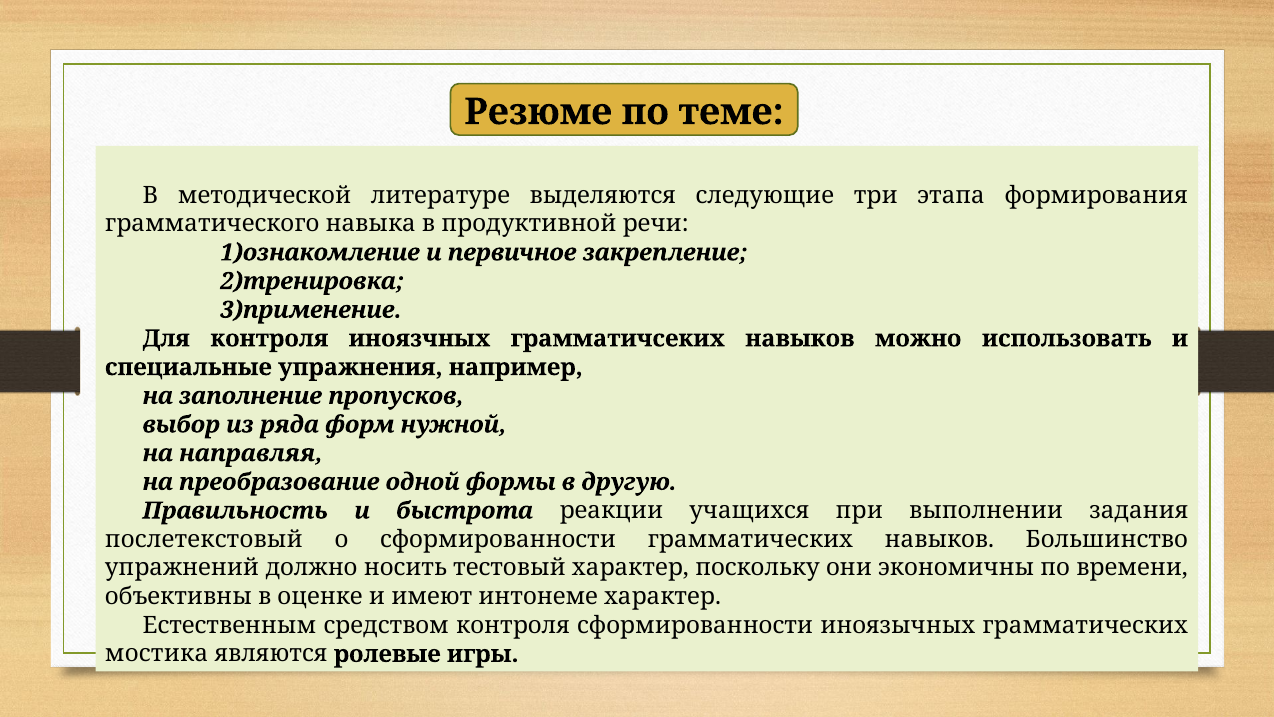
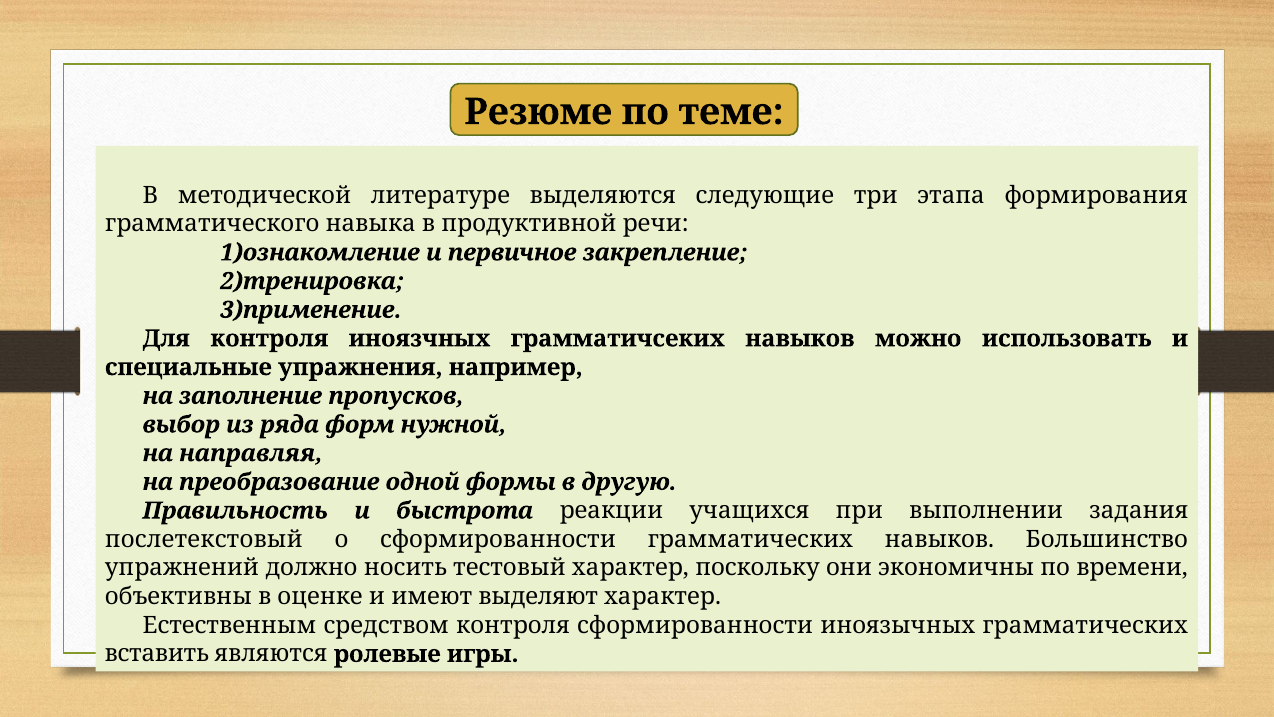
интонеме: интонеме -> выделяют
мостика: мостика -> вставить
